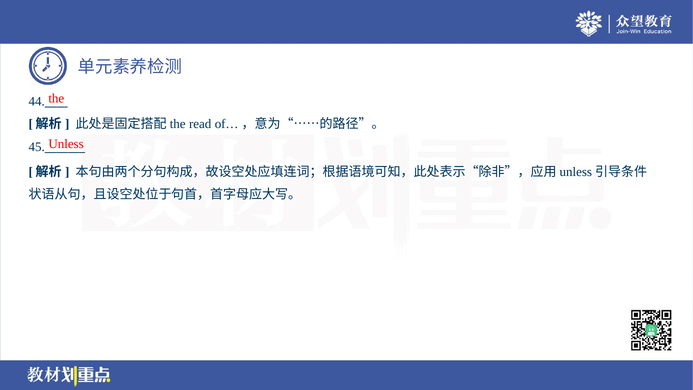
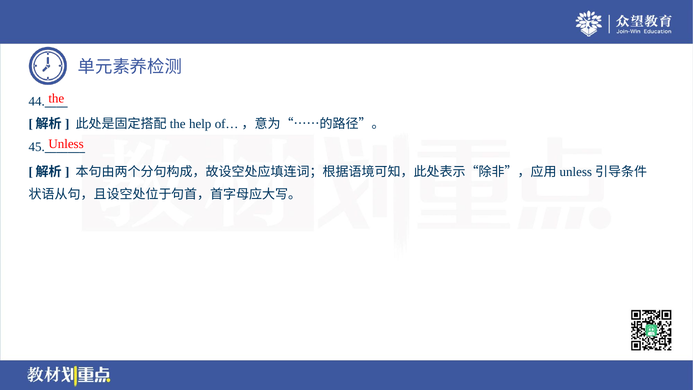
read: read -> help
